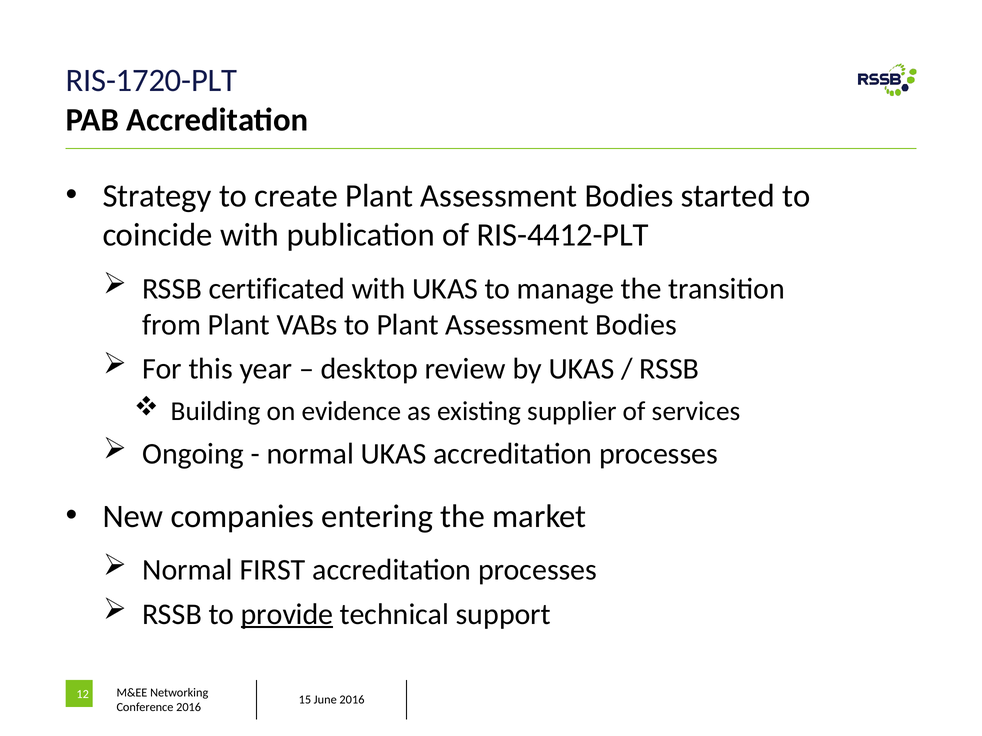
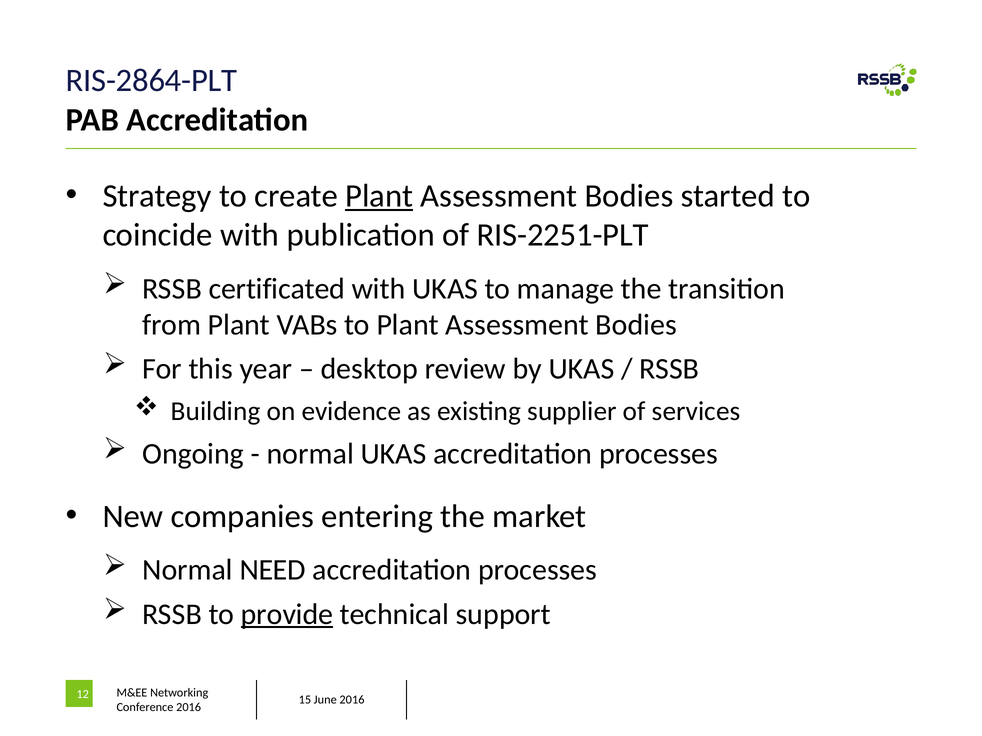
RIS-1720-PLT: RIS-1720-PLT -> RIS-2864-PLT
Plant at (379, 196) underline: none -> present
RIS-4412-PLT: RIS-4412-PLT -> RIS-2251-PLT
FIRST: FIRST -> NEED
